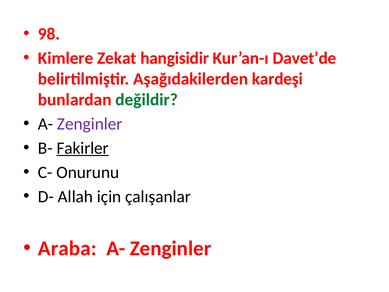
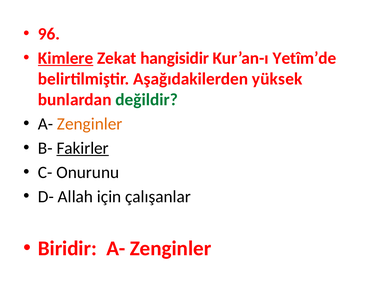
98: 98 -> 96
Kimlere underline: none -> present
Davet’de: Davet’de -> Yetîm’de
kardeşi: kardeşi -> yüksek
Zenginler at (90, 124) colour: purple -> orange
Araba: Araba -> Biridir
